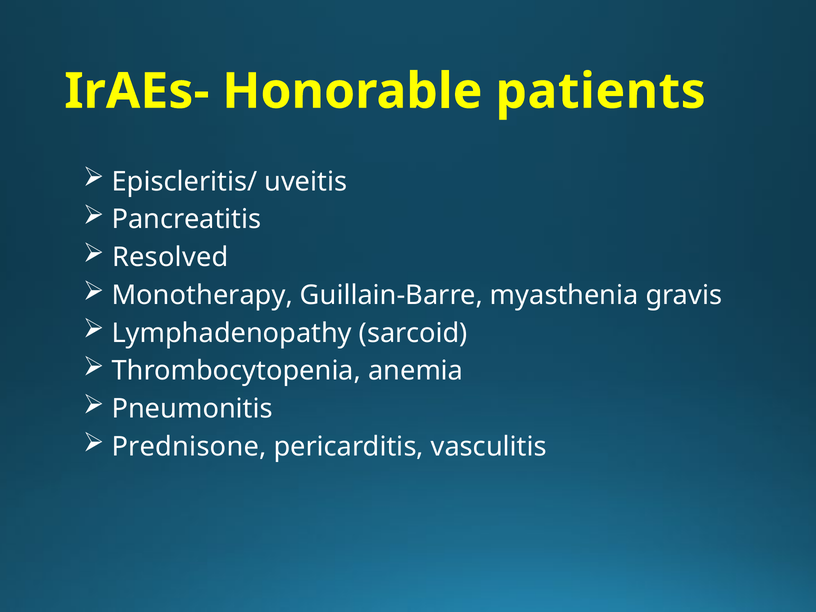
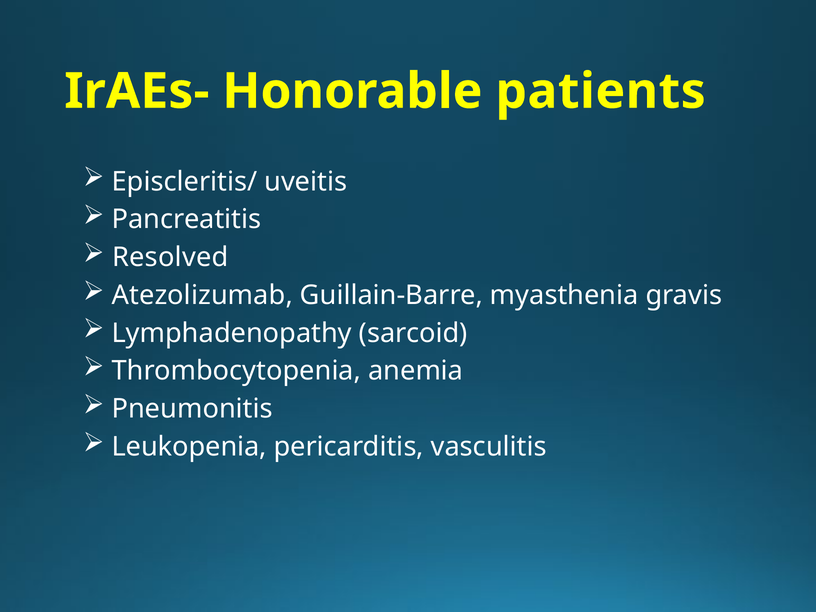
Monotherapy: Monotherapy -> Atezolizumab
Prednisone: Prednisone -> Leukopenia
